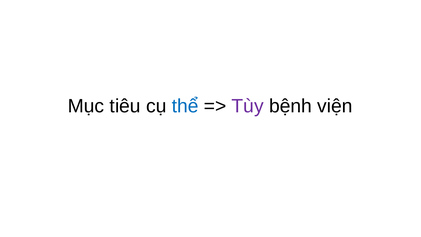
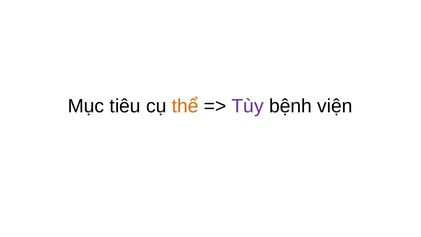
thể colour: blue -> orange
